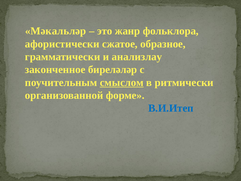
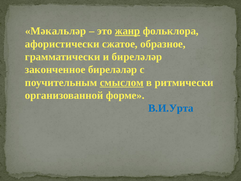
жанр underline: none -> present
и анализлау: анализлау -> биреләләр
В.И.Итеп: В.И.Итеп -> В.И.Урта
